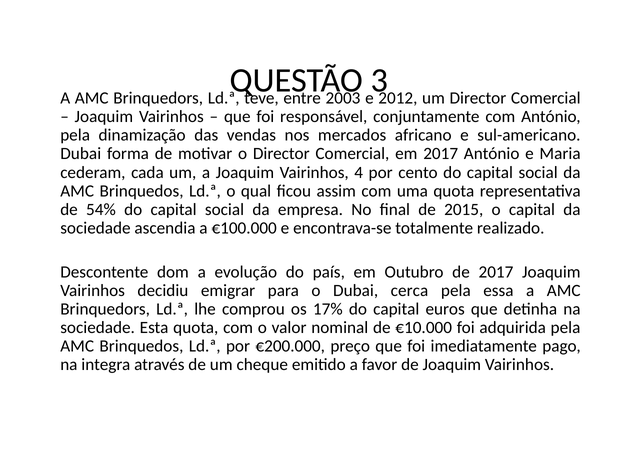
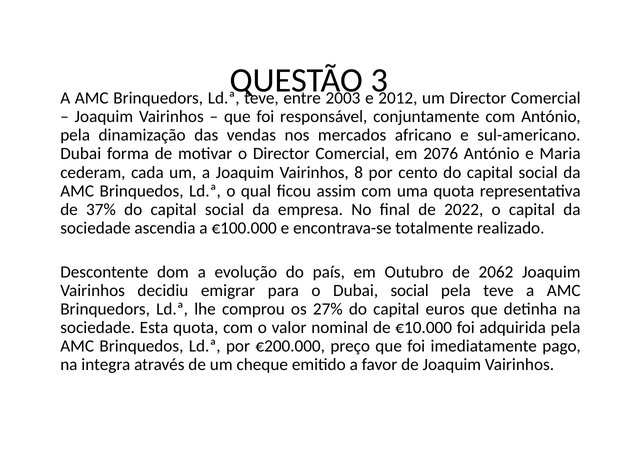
em 2017: 2017 -> 2076
4: 4 -> 8
54%: 54% -> 37%
2015: 2015 -> 2022
de 2017: 2017 -> 2062
Dubai cerca: cerca -> social
pela essa: essa -> teve
17%: 17% -> 27%
